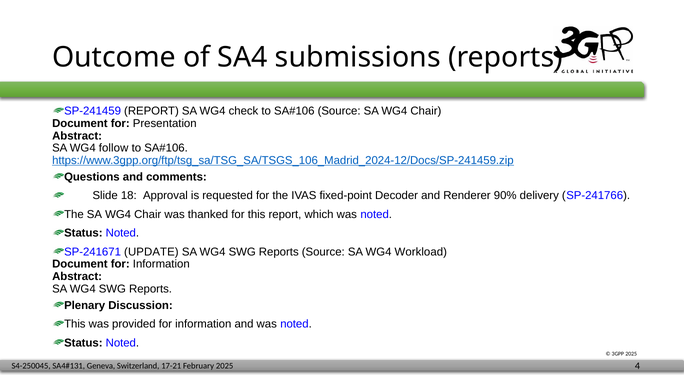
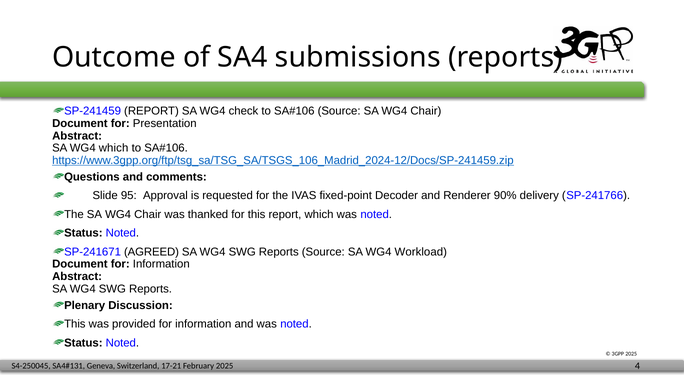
WG4 follow: follow -> which
18: 18 -> 95
UPDATE: UPDATE -> AGREED
